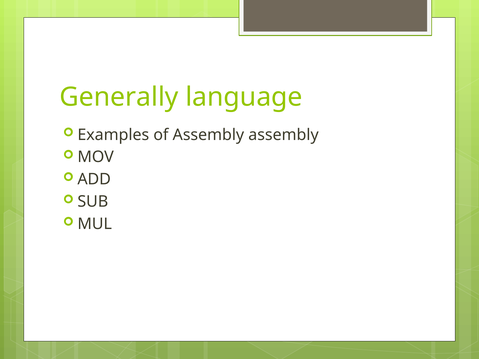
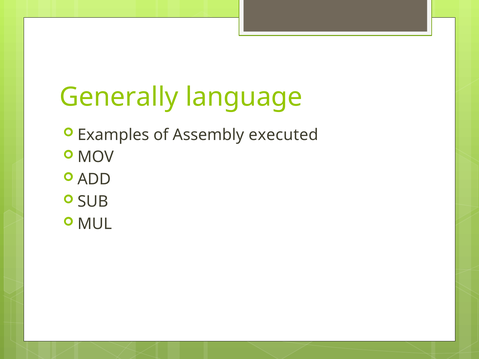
Assembly assembly: assembly -> executed
